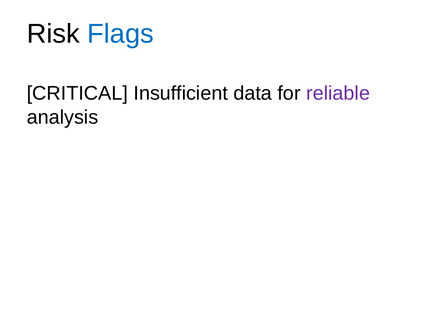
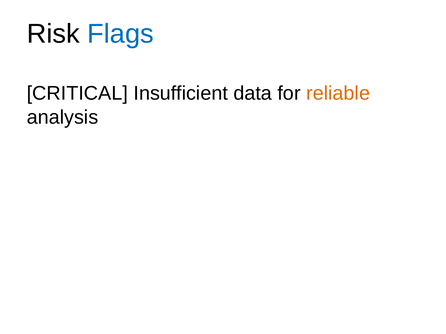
reliable colour: purple -> orange
